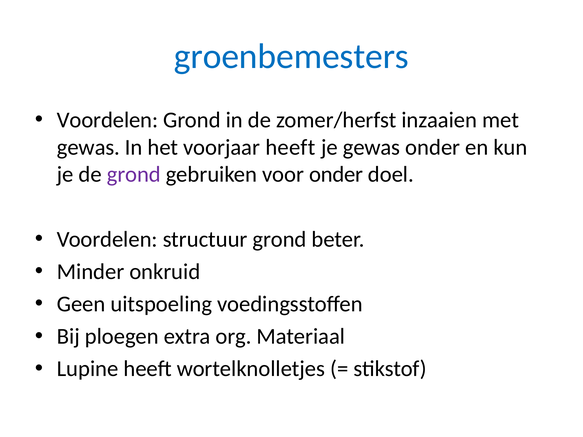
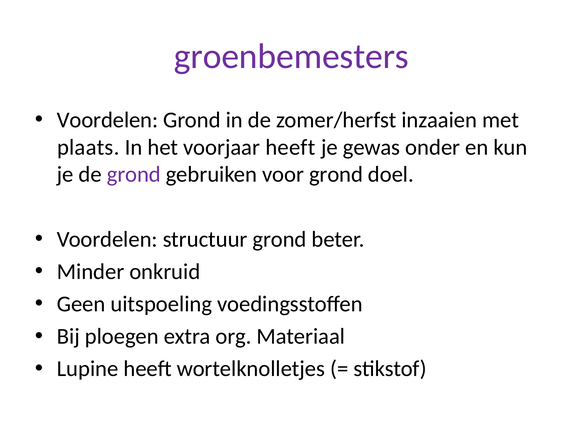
groenbemesters colour: blue -> purple
gewas at (88, 147): gewas -> plaats
voor onder: onder -> grond
